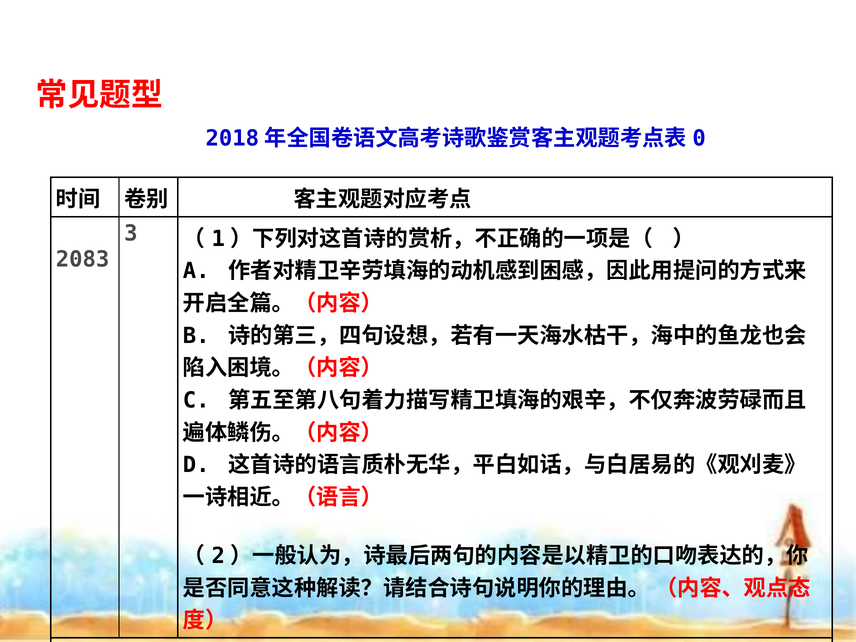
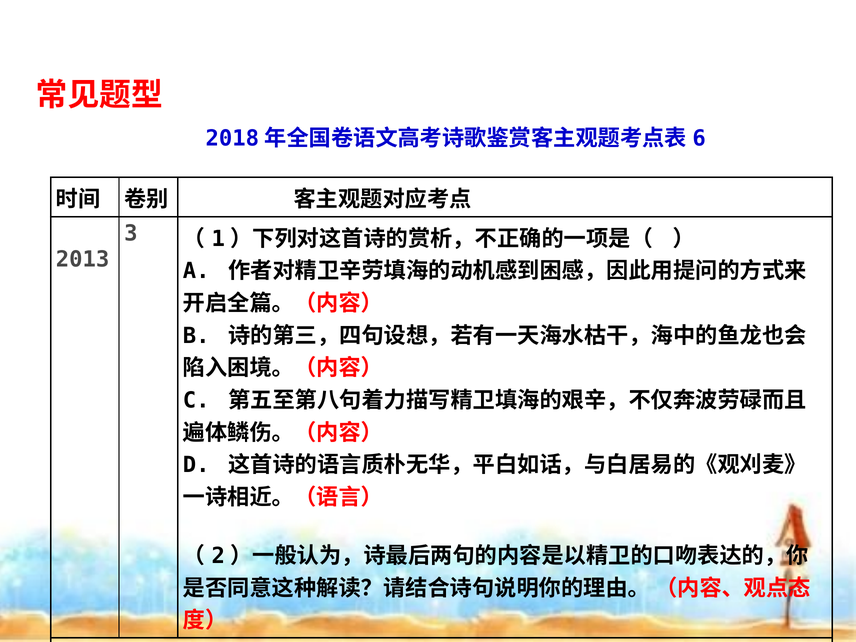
0: 0 -> 6
2083: 2083 -> 2013
